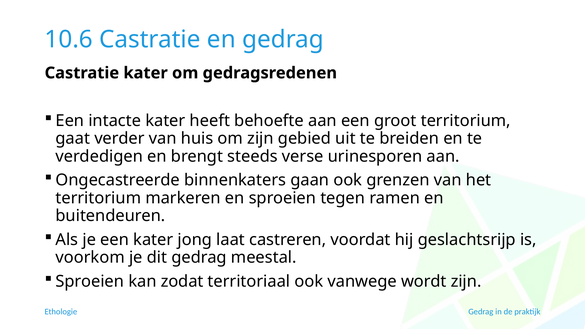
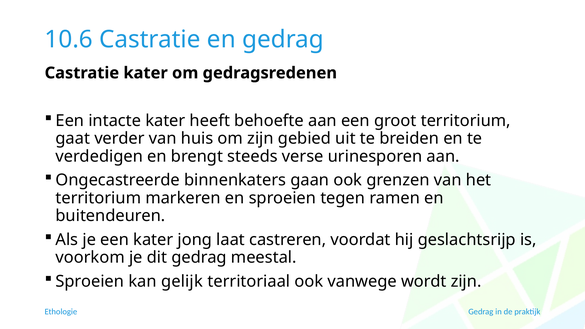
zodat: zodat -> gelijk
